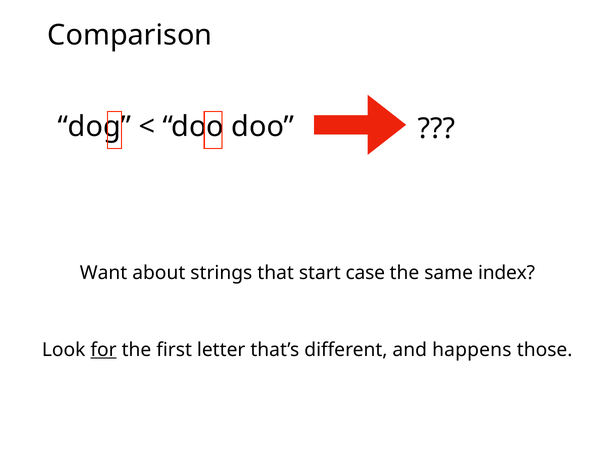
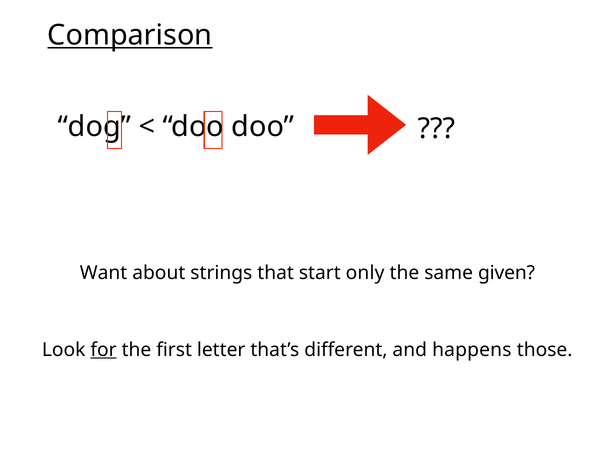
Comparison underline: none -> present
case: case -> only
index: index -> given
